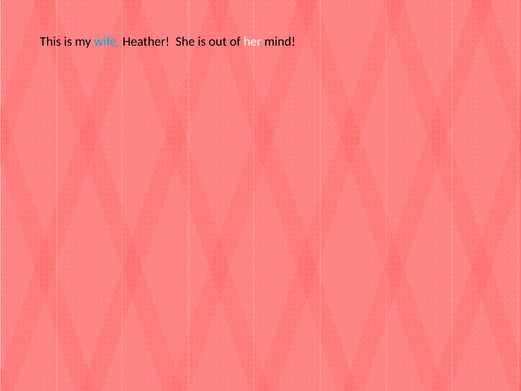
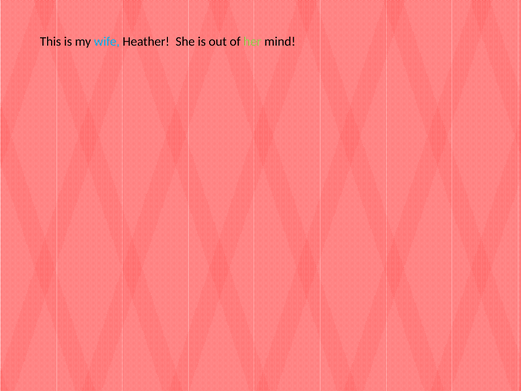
her colour: white -> light green
